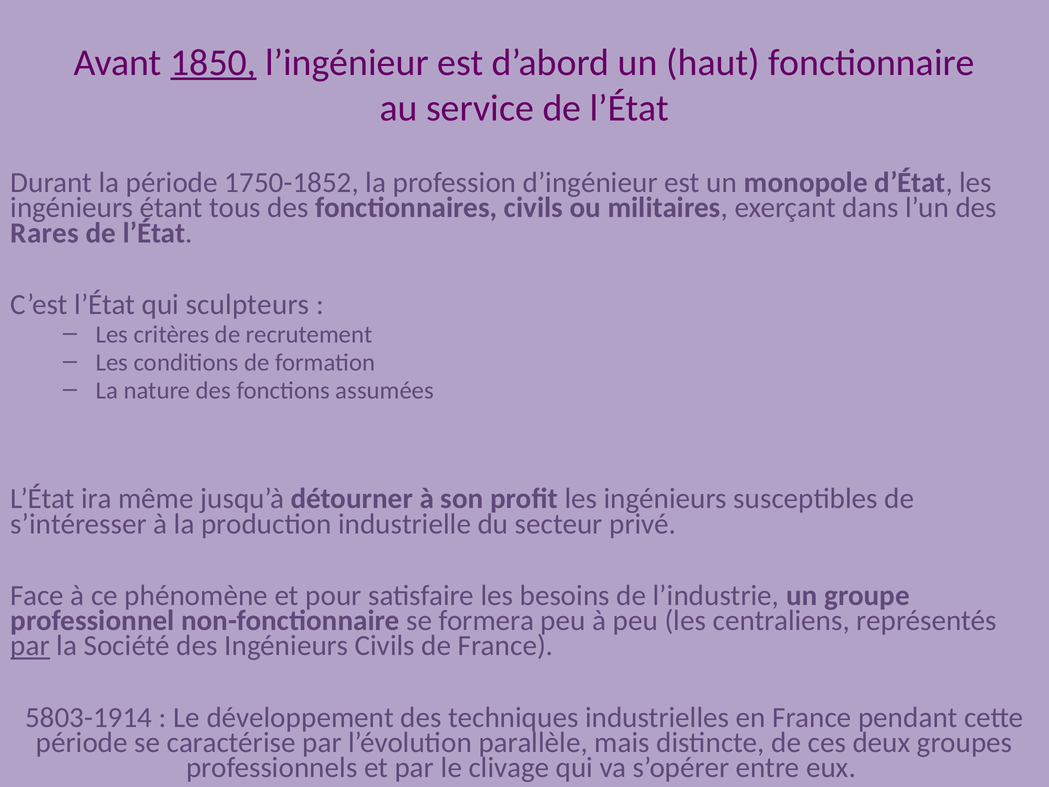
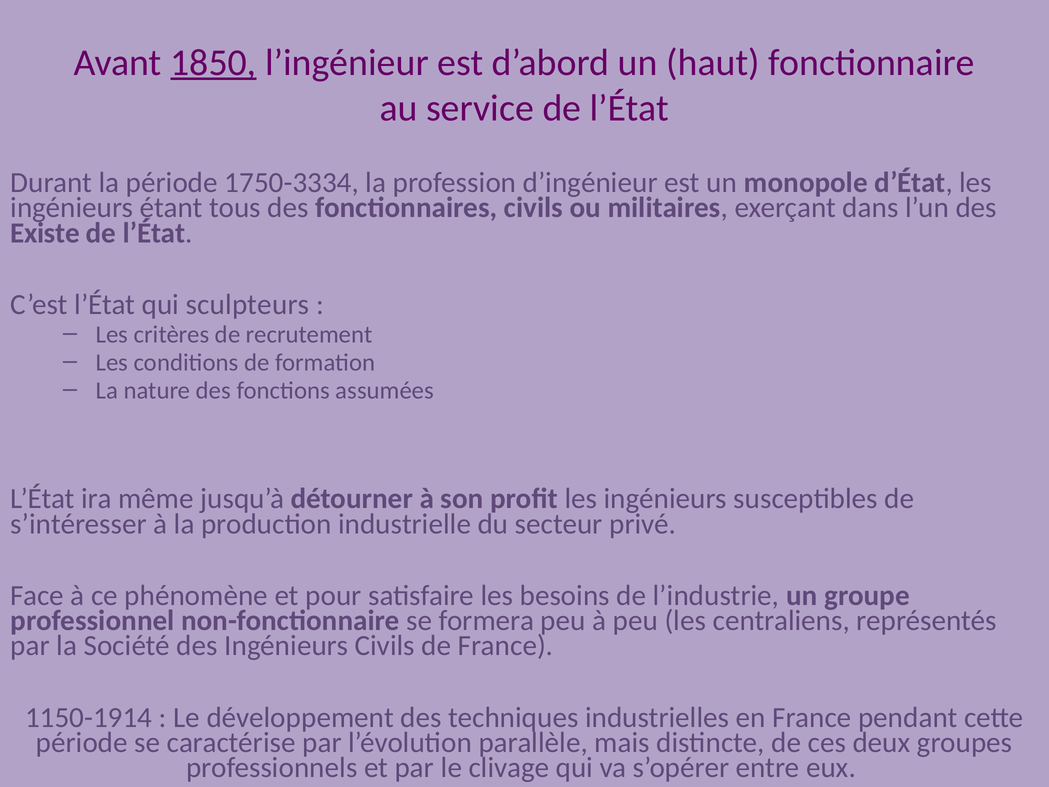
1750-1852: 1750-1852 -> 1750-3334
Rares: Rares -> Existe
par at (30, 646) underline: present -> none
5803-1914: 5803-1914 -> 1150-1914
